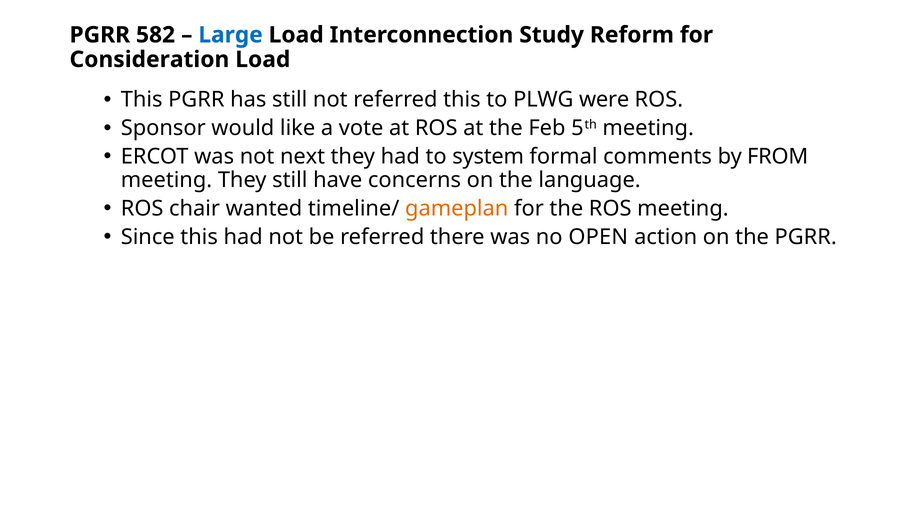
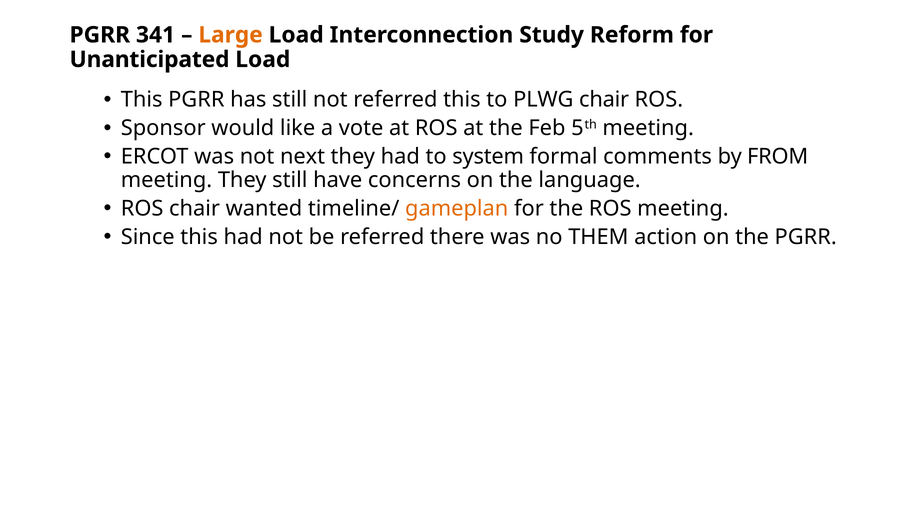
582: 582 -> 341
Large colour: blue -> orange
Consideration: Consideration -> Unanticipated
PLWG were: were -> chair
OPEN: OPEN -> THEM
